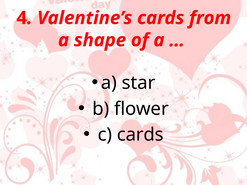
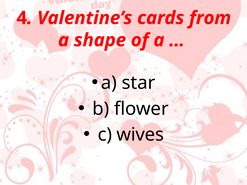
c cards: cards -> wives
